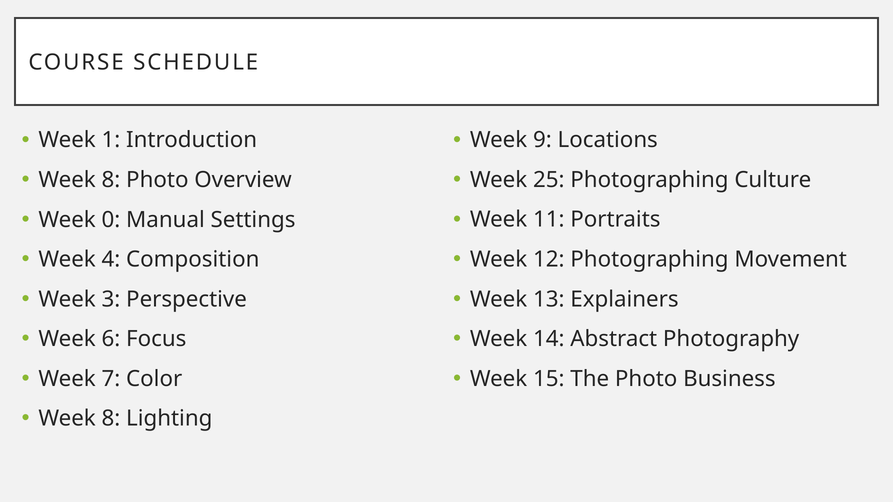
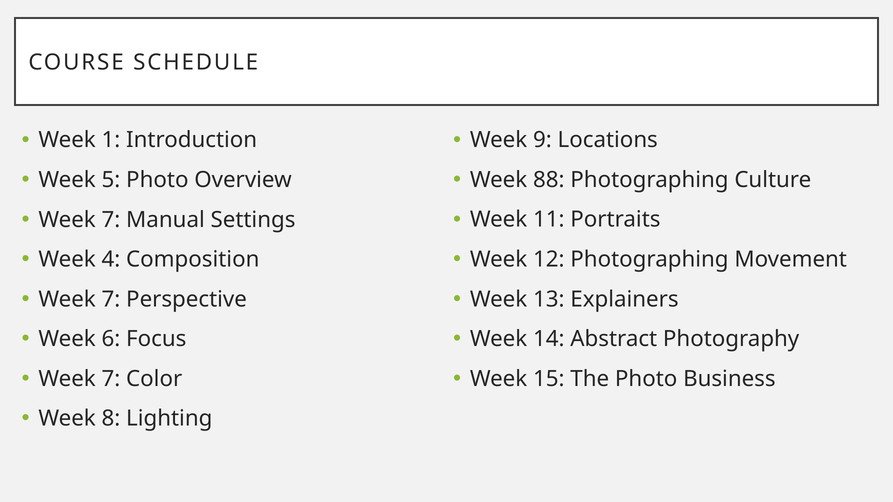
25: 25 -> 88
8 at (111, 180): 8 -> 5
0 at (111, 220): 0 -> 7
3 at (111, 299): 3 -> 7
